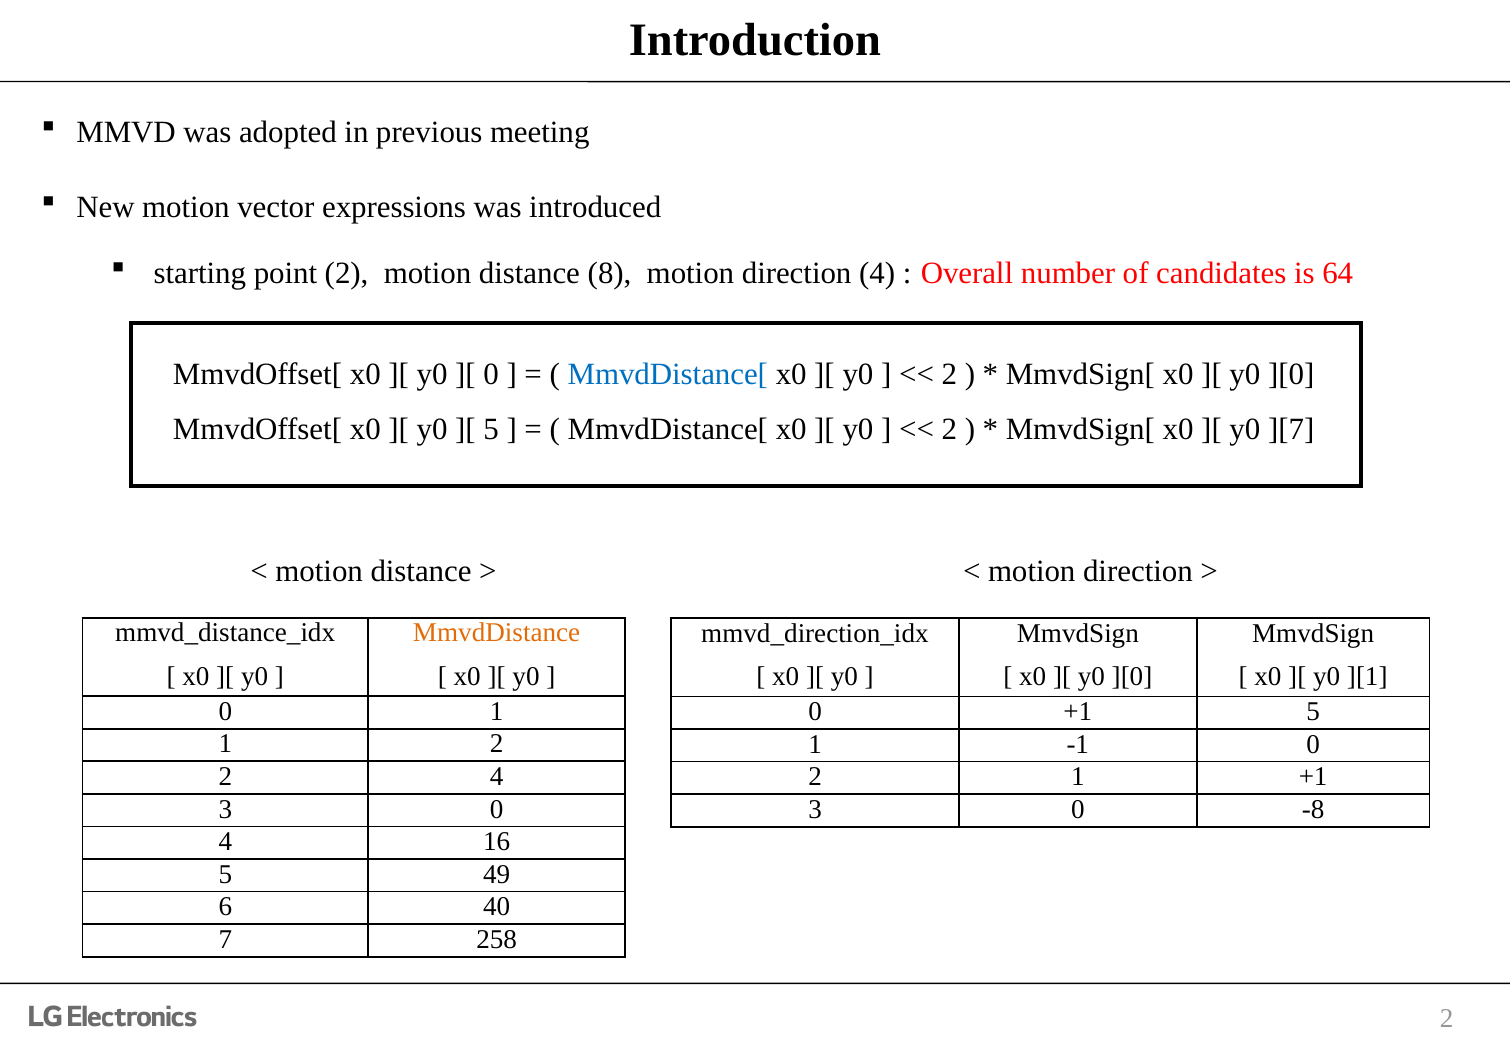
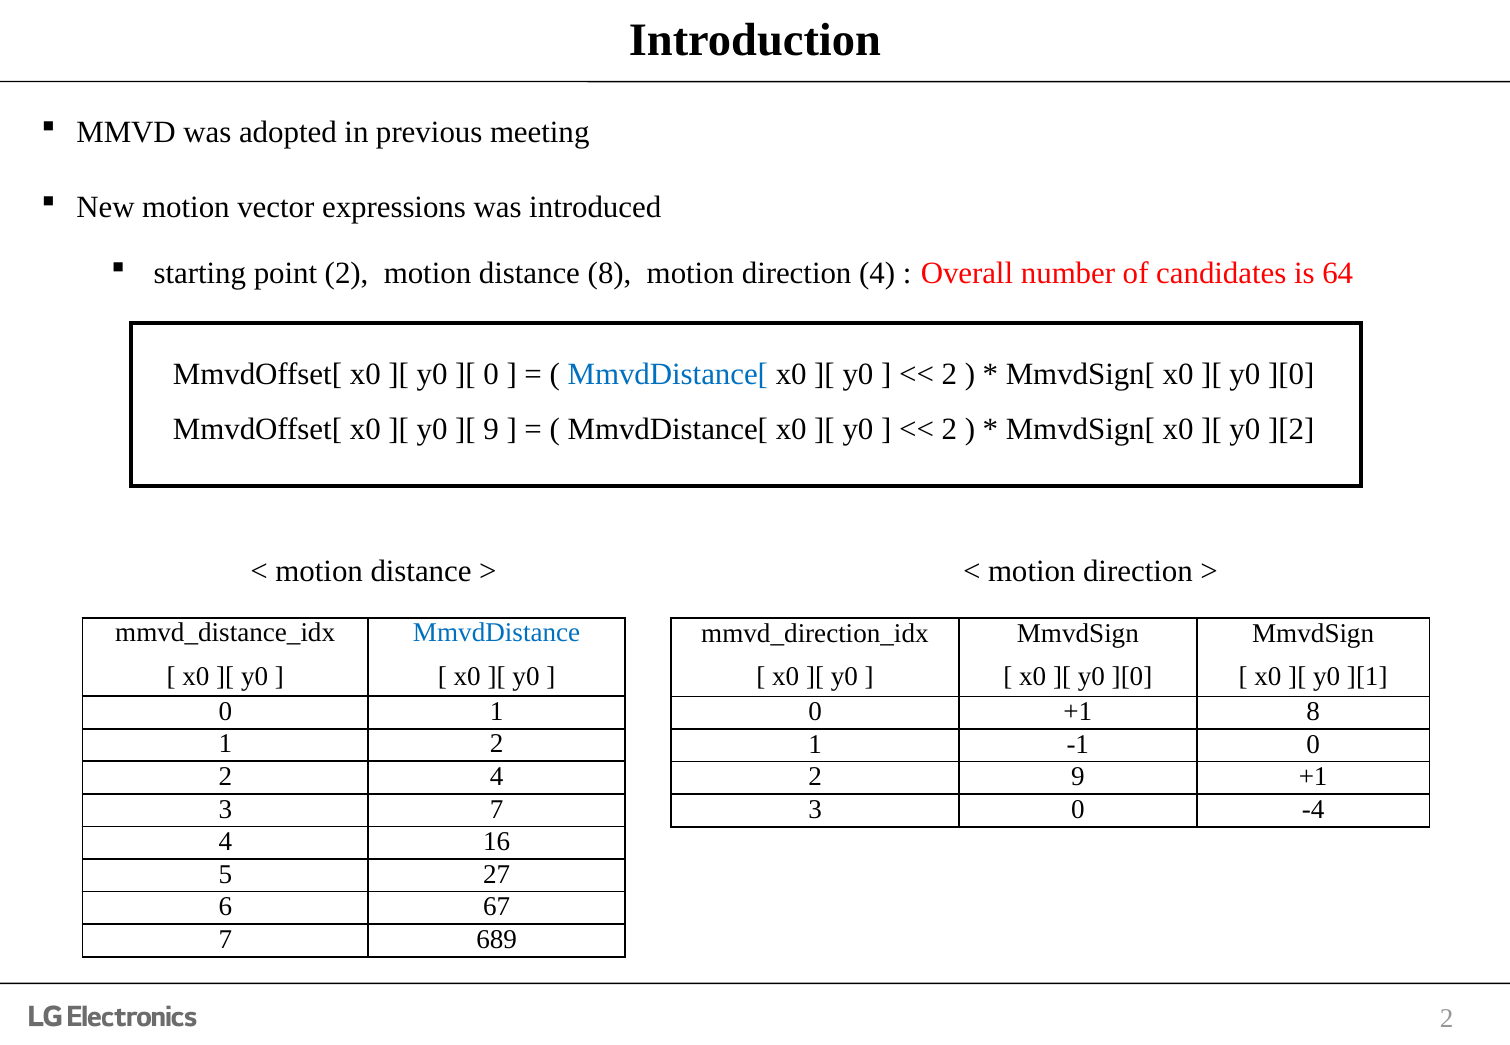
5 at (491, 430): 5 -> 9
][7: ][7 -> ][2
MmvdDistance colour: orange -> blue
+1 5: 5 -> 8
2 1: 1 -> 9
0 at (497, 809): 0 -> 7
-8: -8 -> -4
49: 49 -> 27
40: 40 -> 67
258: 258 -> 689
